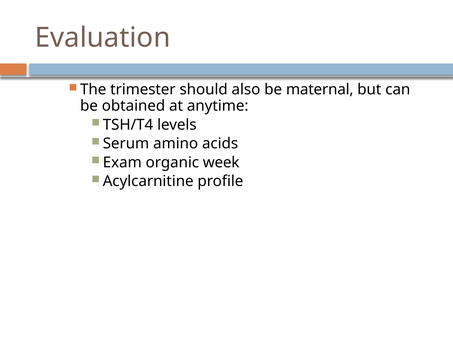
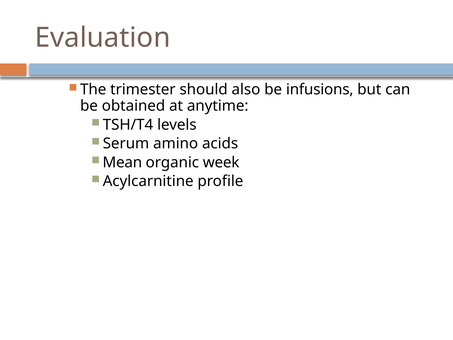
maternal: maternal -> infusions
Exam: Exam -> Mean
